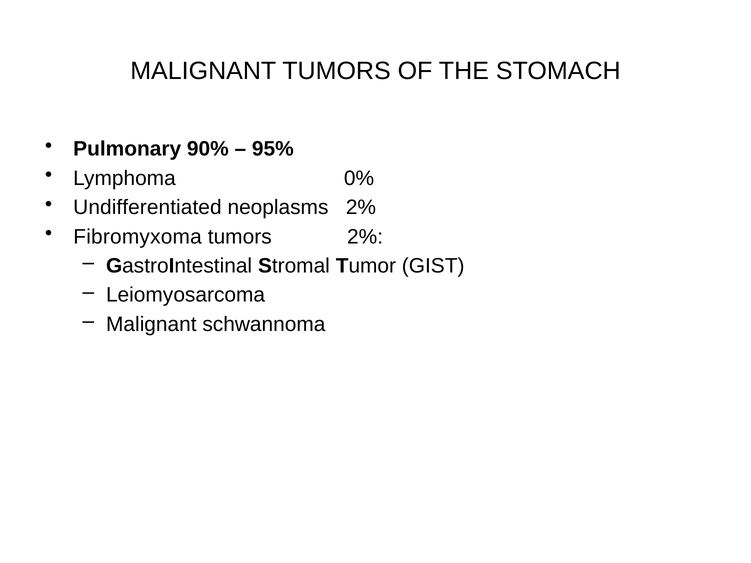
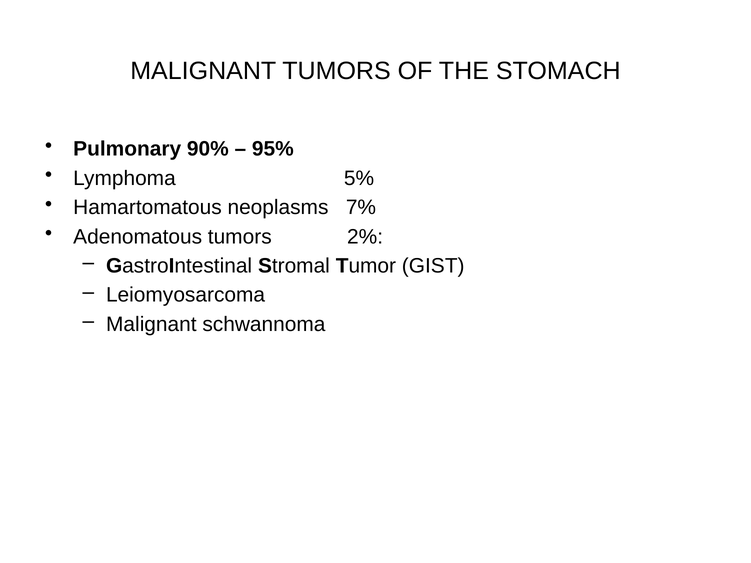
0%: 0% -> 5%
Undifferentiated: Undifferentiated -> Hamartomatous
neoplasms 2%: 2% -> 7%
Fibromyxoma: Fibromyxoma -> Adenomatous
